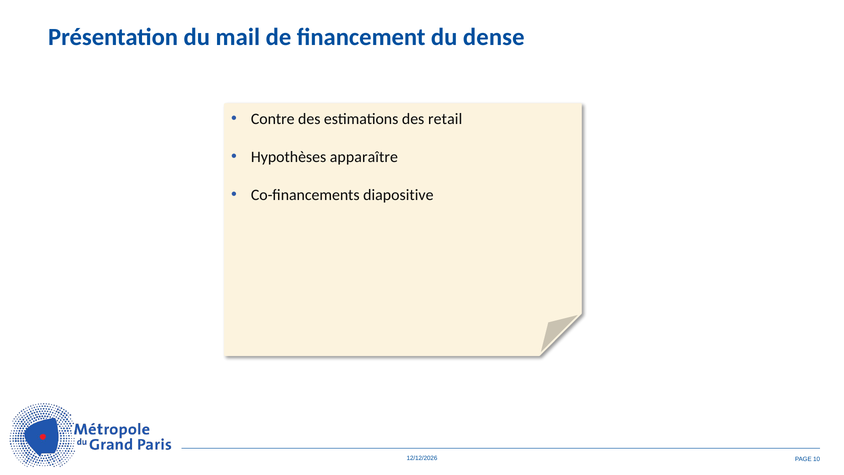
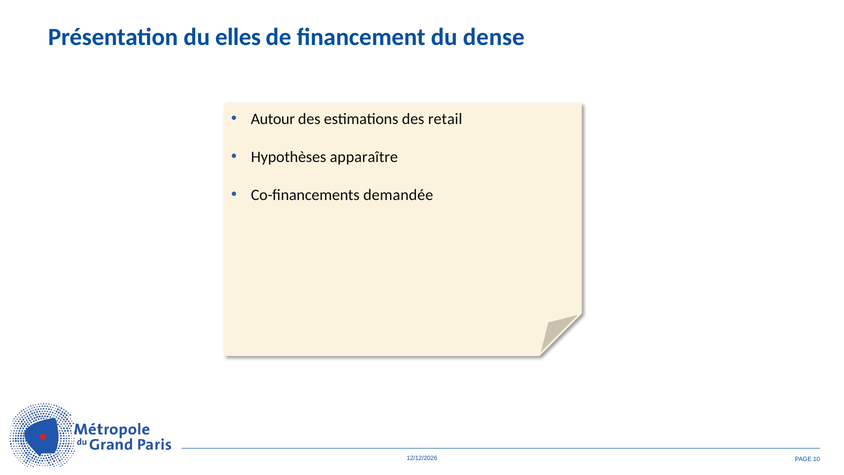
mail: mail -> elles
Contre: Contre -> Autour
diapositive: diapositive -> demandée
